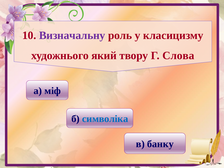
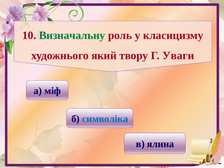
Визначальну colour: purple -> green
Слова: Слова -> Уваги
банку: банку -> ялина
